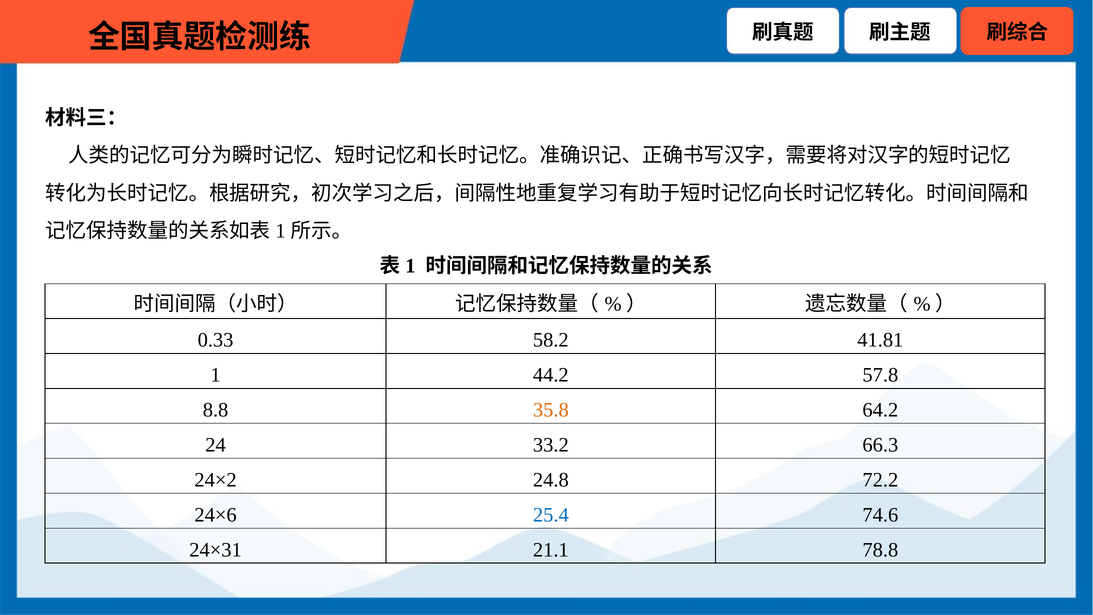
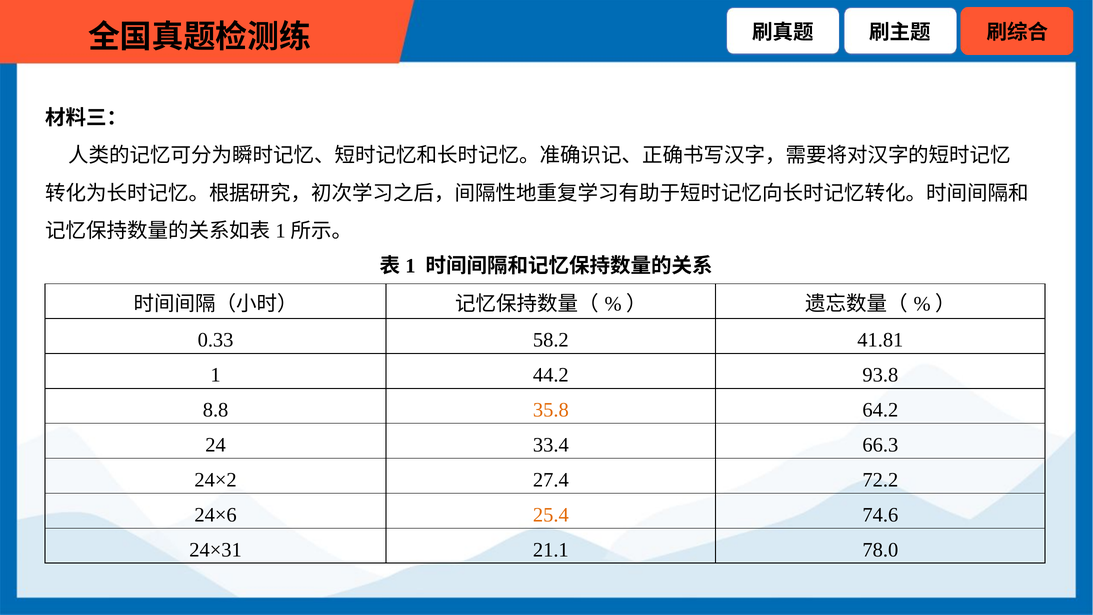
57.8: 57.8 -> 93.8
33.2: 33.2 -> 33.4
24.8: 24.8 -> 27.4
25.4 colour: blue -> orange
78.8: 78.8 -> 78.0
